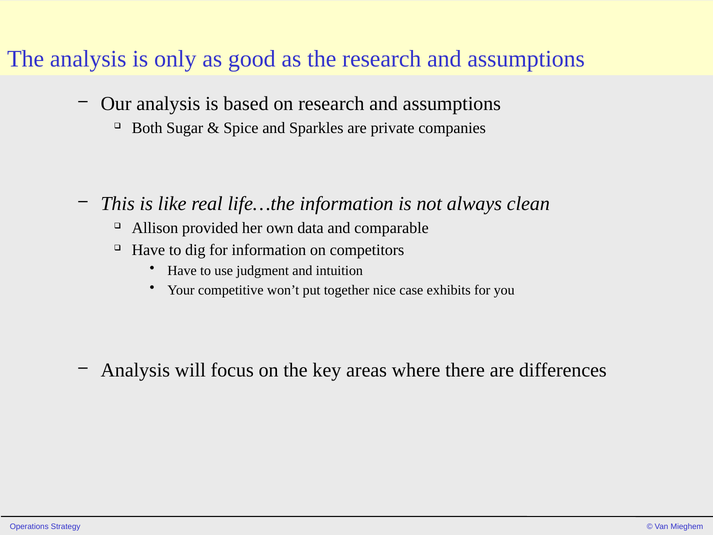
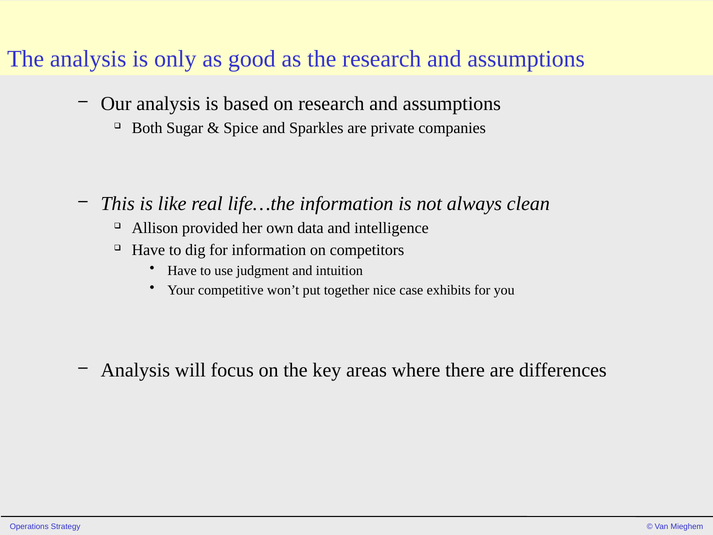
comparable: comparable -> intelligence
